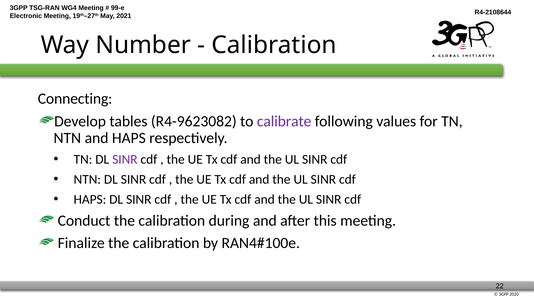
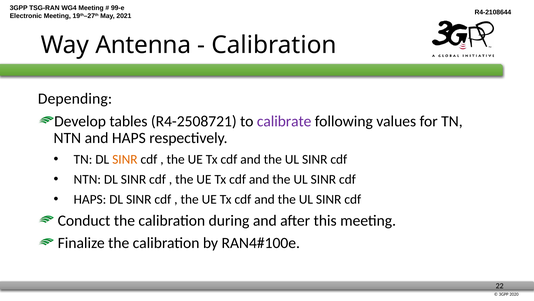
Number: Number -> Antenna
Connecting: Connecting -> Depending
R4-9623082: R4-9623082 -> R4-2508721
SINR at (125, 159) colour: purple -> orange
